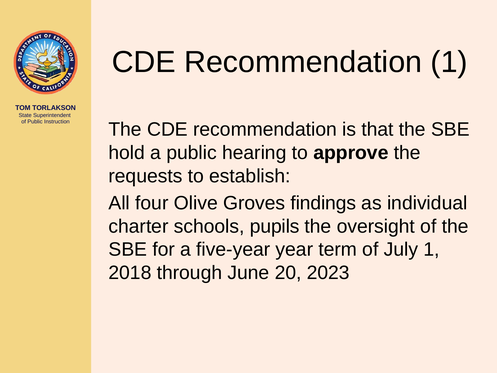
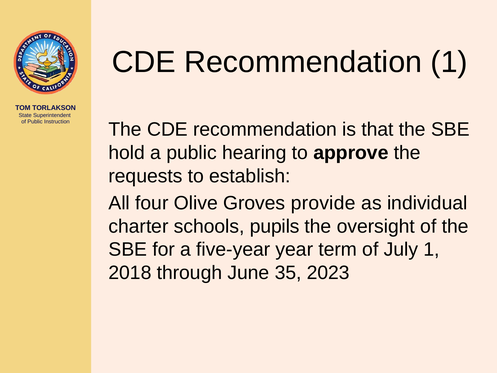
findings: findings -> provide
20: 20 -> 35
